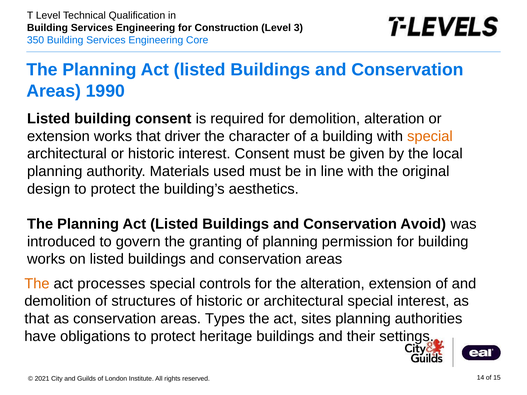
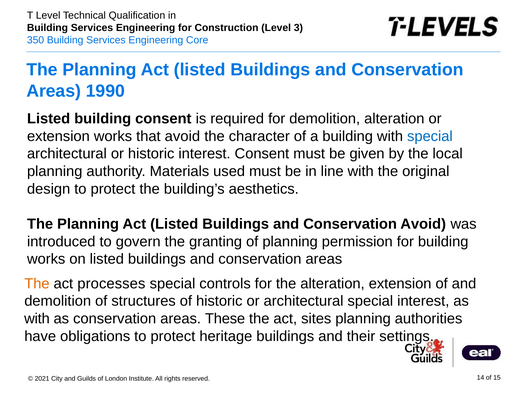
that driver: driver -> avoid
special at (430, 136) colour: orange -> blue
that at (37, 319): that -> with
Types: Types -> These
